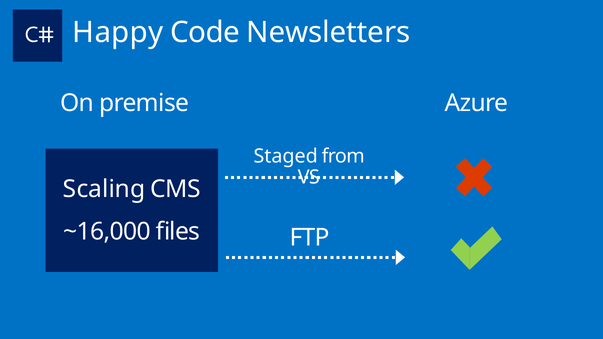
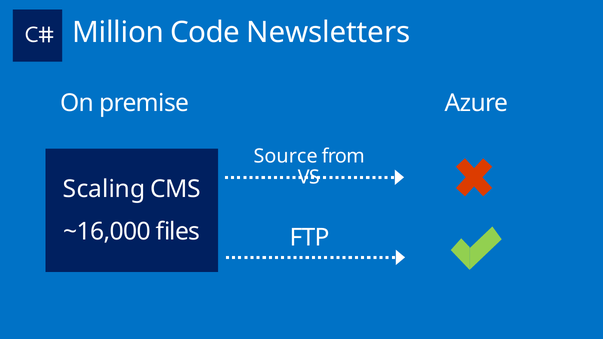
Happy: Happy -> Million
Staged: Staged -> Source
